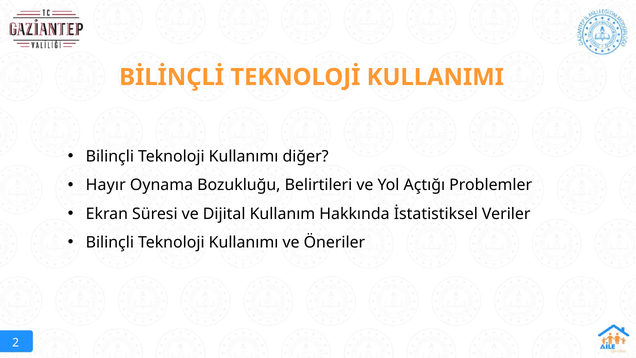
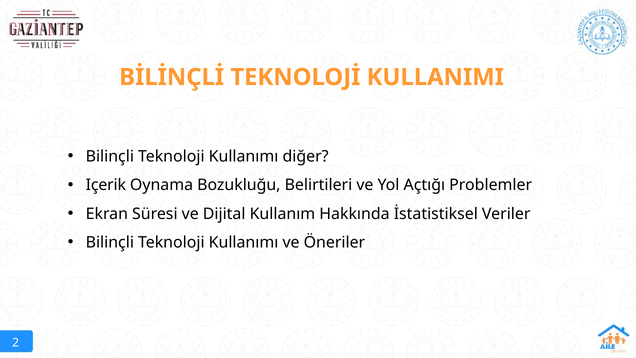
Hayır: Hayır -> Içerik
